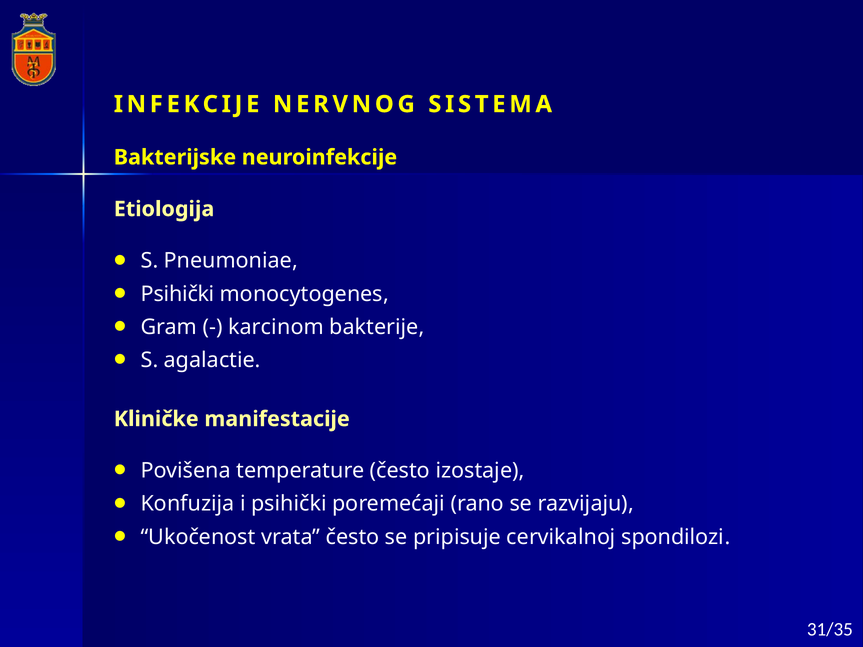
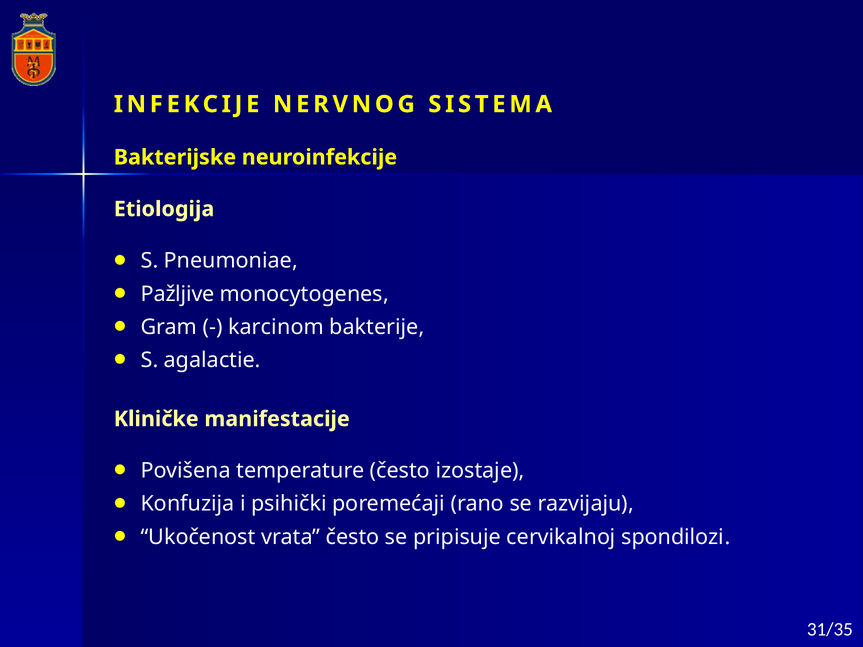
Psihički at (178, 294): Psihički -> Pažljive
